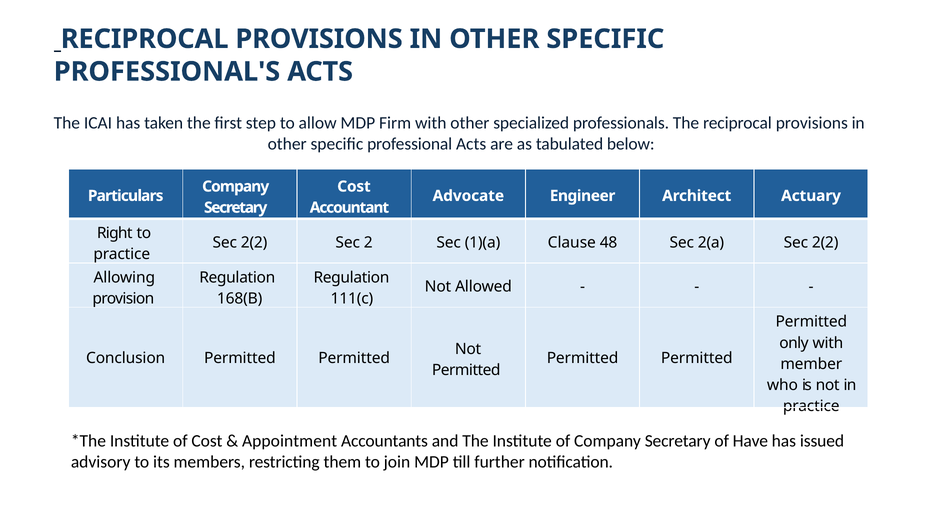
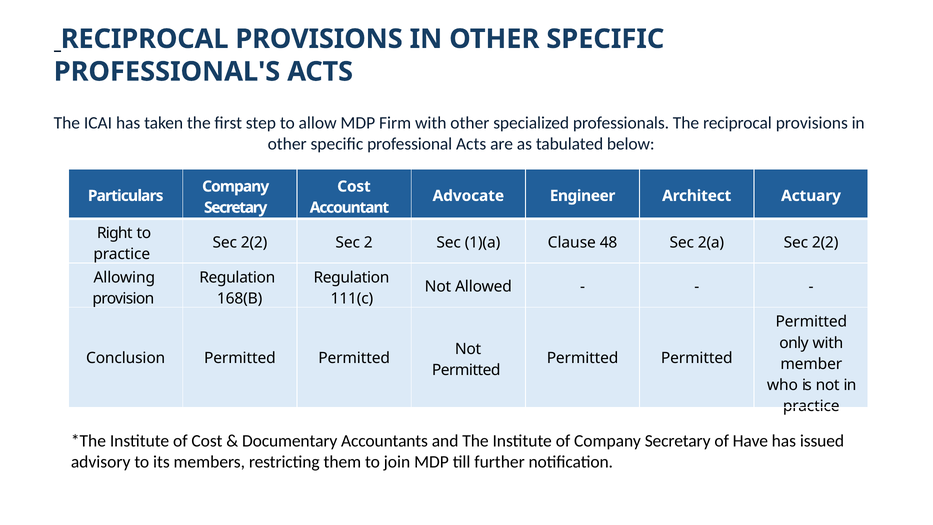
Appointment: Appointment -> Documentary
